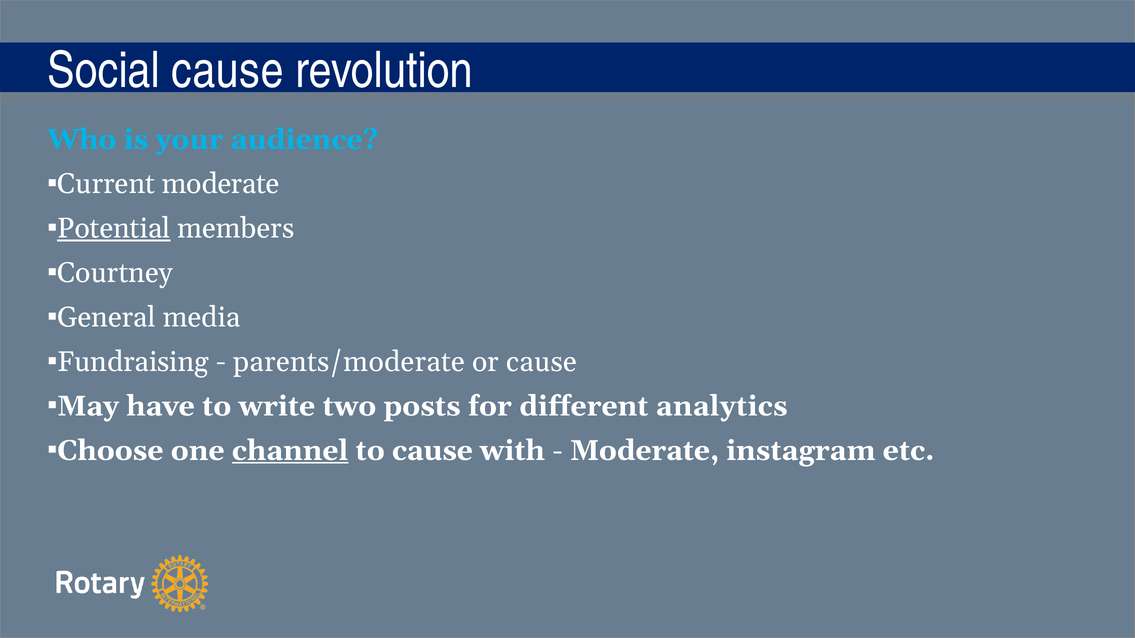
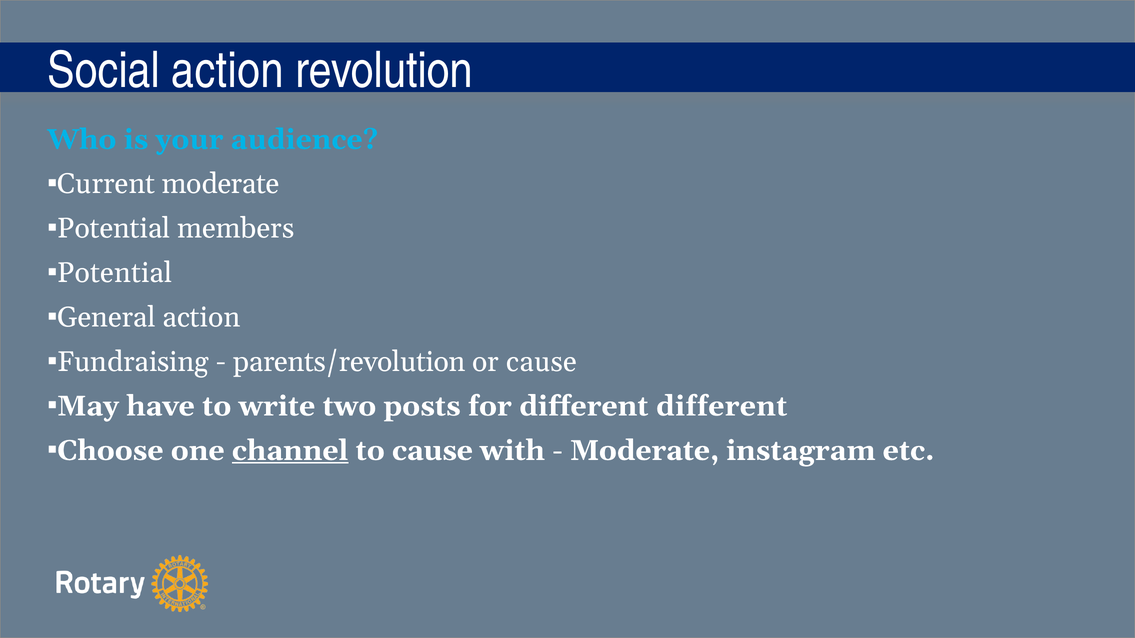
Social cause: cause -> action
Potential at (114, 229) underline: present -> none
Courtney at (115, 273): Courtney -> Potential
General media: media -> action
parents/moderate: parents/moderate -> parents/revolution
different analytics: analytics -> different
